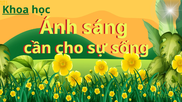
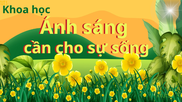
Khoa underline: present -> none
